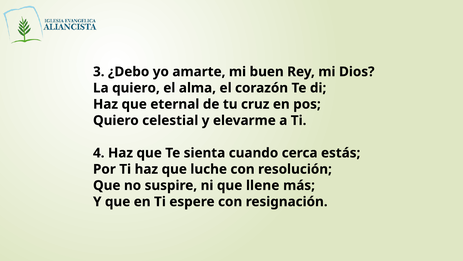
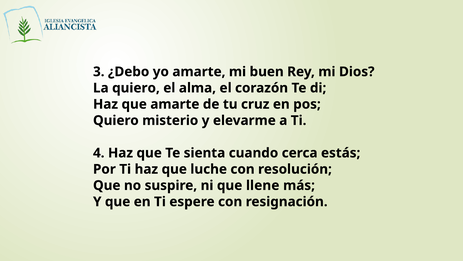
que eternal: eternal -> amarte
celestial: celestial -> misterio
